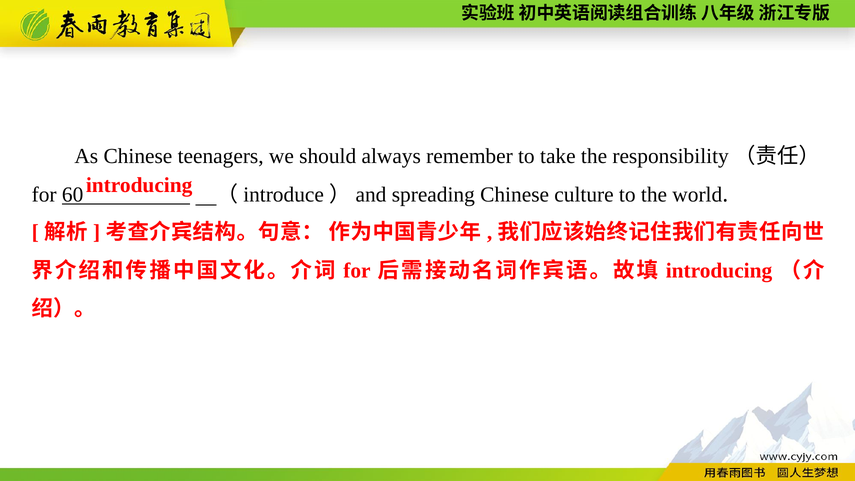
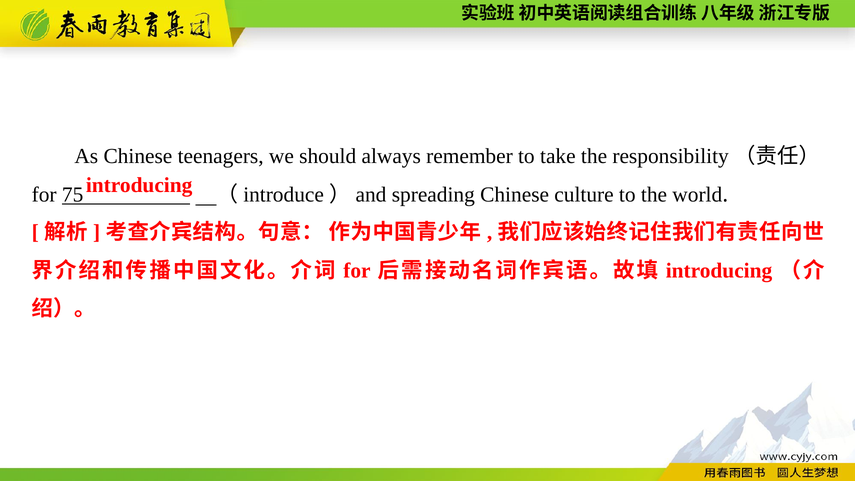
60: 60 -> 75
